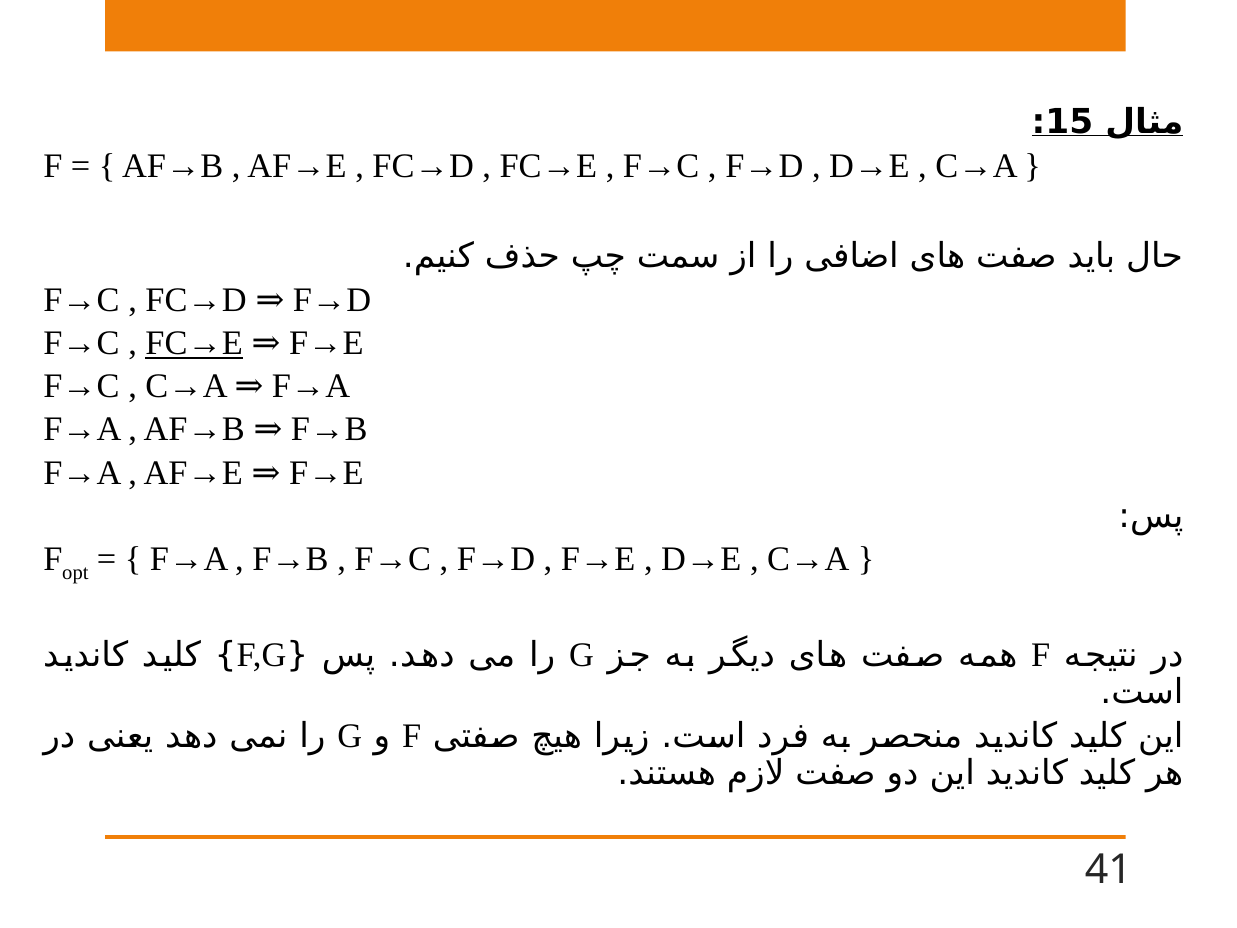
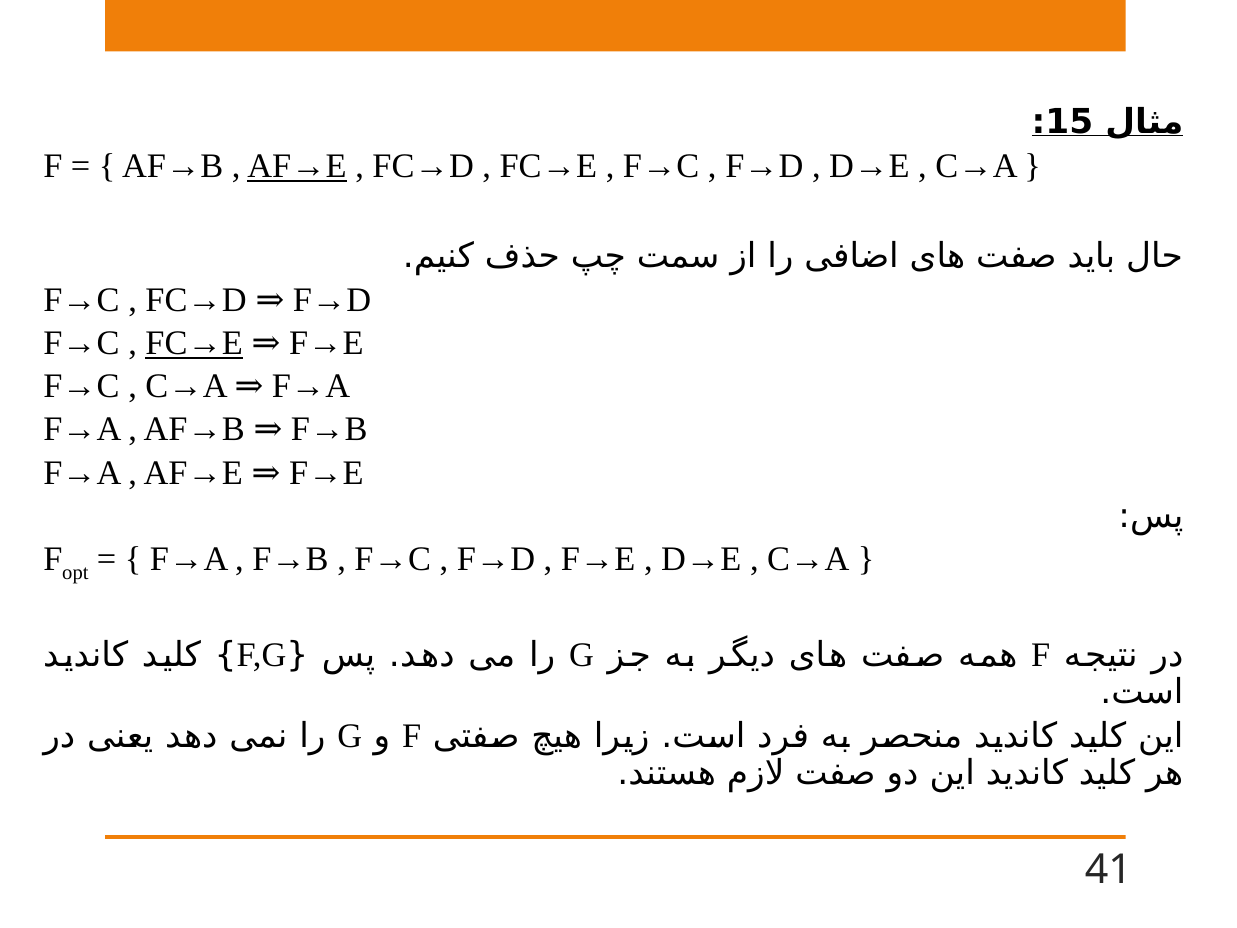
AF→E at (297, 166) underline: none -> present
